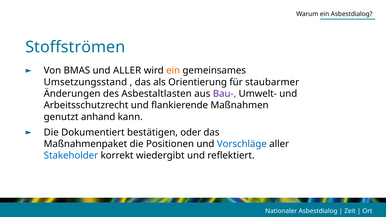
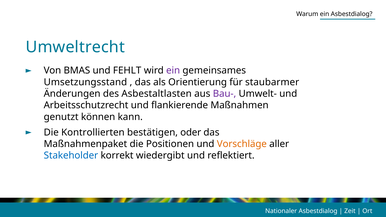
Stoffströmen: Stoffströmen -> Umweltrecht
und ALLER: ALLER -> FEHLT
ein at (173, 71) colour: orange -> purple
anhand: anhand -> können
Dokumentiert: Dokumentiert -> Kontrollierten
Vorschläge colour: blue -> orange
